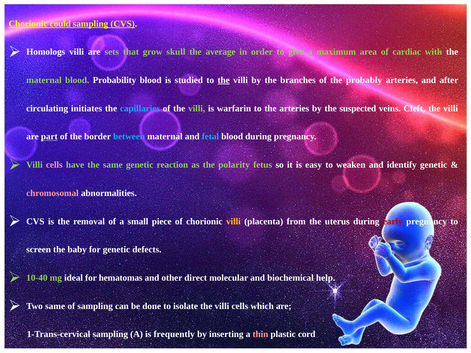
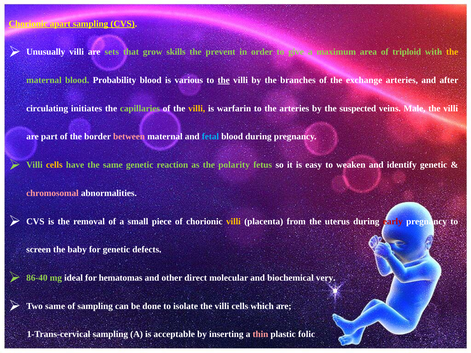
could: could -> apart
Homologs: Homologs -> Unusually
skull: skull -> skills
average: average -> prevent
cardiac: cardiac -> triploid
the at (452, 52) colour: white -> yellow
studied: studied -> various
probably: probably -> exchange
capillaries colour: light blue -> light green
villi at (197, 108) colour: light green -> yellow
Cleft: Cleft -> Male
part underline: present -> none
between colour: light blue -> pink
cells at (54, 165) colour: pink -> yellow
10-40: 10-40 -> 86-40
biochemical help: help -> very
frequently: frequently -> acceptable
cord: cord -> folic
